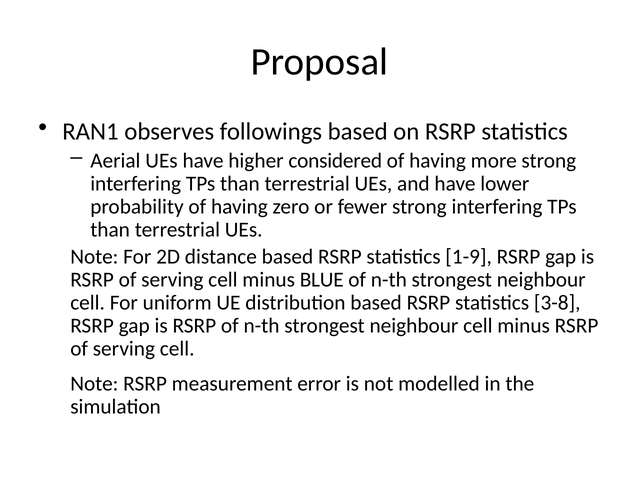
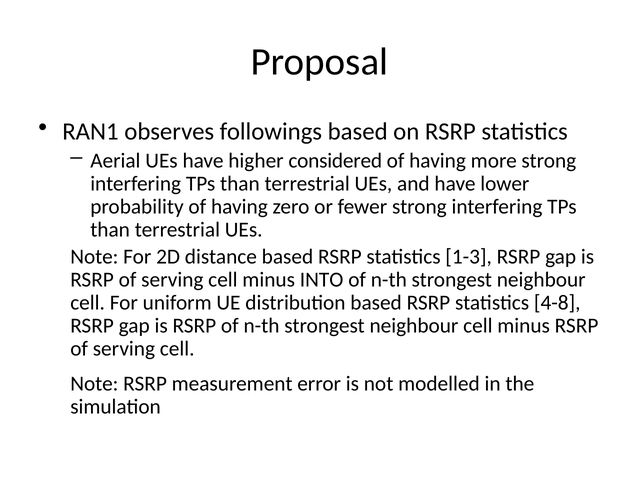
1-9: 1-9 -> 1-3
BLUE: BLUE -> INTO
3-8: 3-8 -> 4-8
